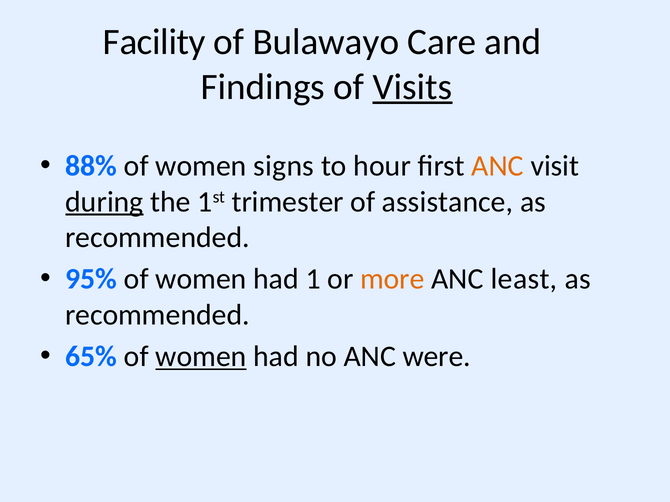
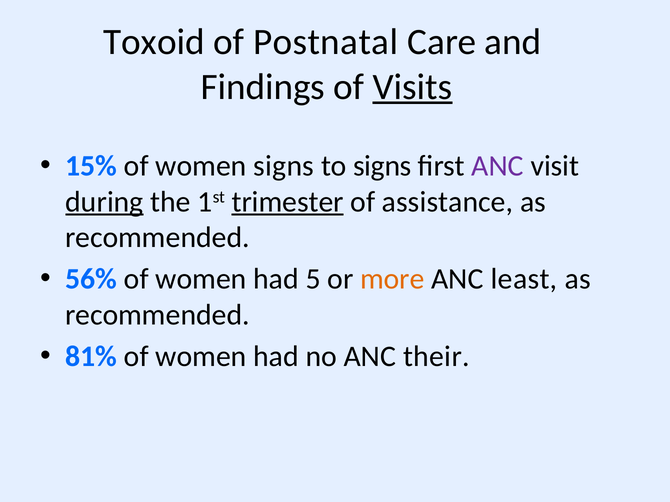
Facility: Facility -> Toxoid
Bulawayo: Bulawayo -> Postnatal
88%: 88% -> 15%
to hour: hour -> signs
ANC at (498, 166) colour: orange -> purple
trimester underline: none -> present
95%: 95% -> 56%
1: 1 -> 5
65%: 65% -> 81%
women at (201, 357) underline: present -> none
were: were -> their
